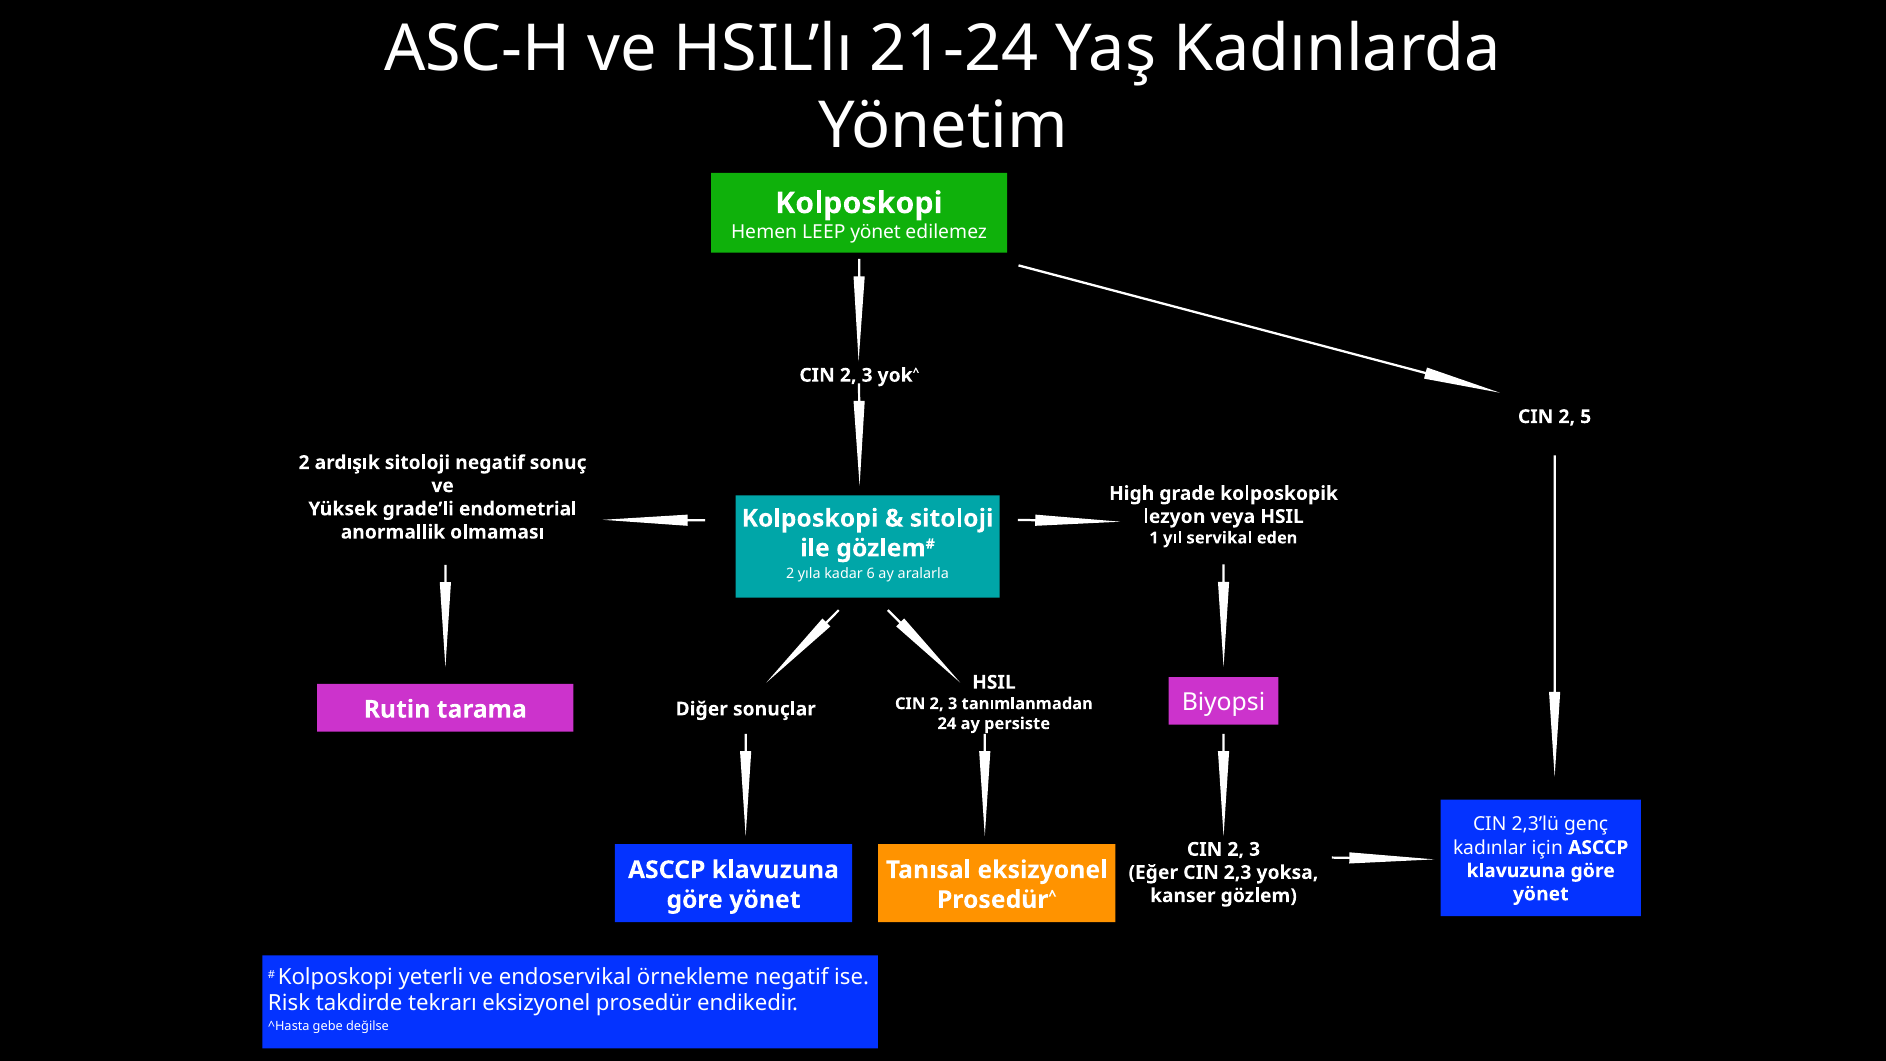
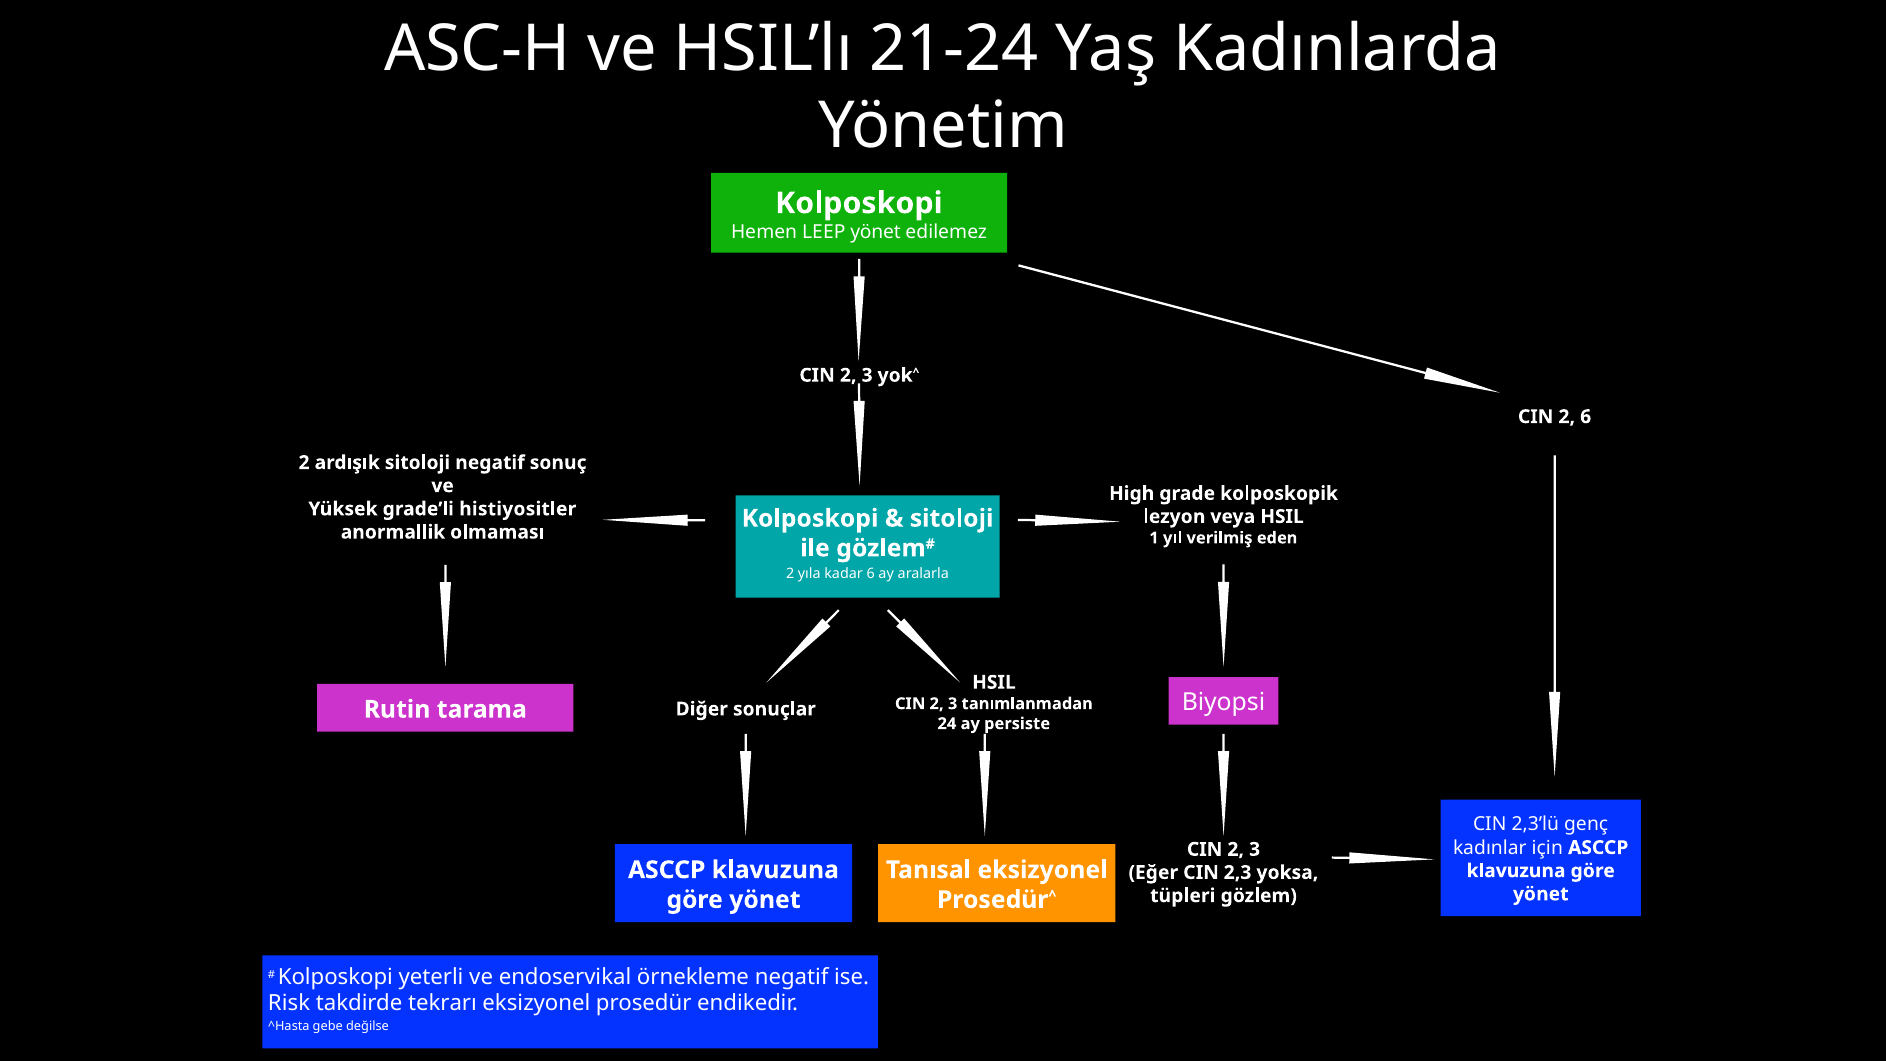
2 5: 5 -> 6
endometrial: endometrial -> histiyositler
servikal: servikal -> verilmiş
kanser: kanser -> tüpleri
